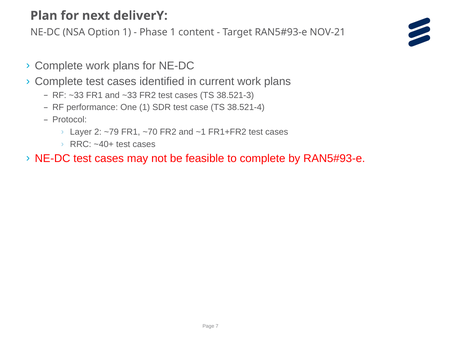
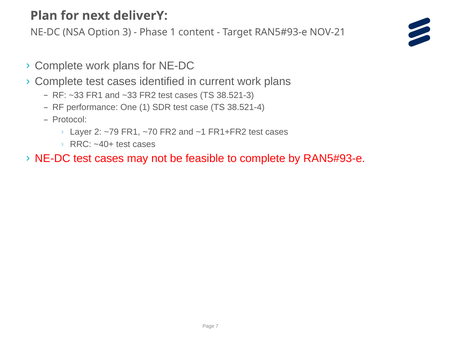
Option 1: 1 -> 3
